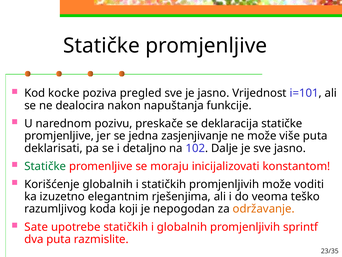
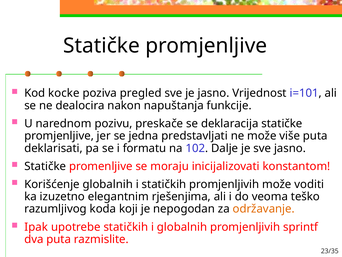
zasjenjivanje: zasjenjivanje -> predstavljati
detaljno: detaljno -> formatu
Statičke at (45, 166) colour: green -> black
Sate: Sate -> Ipak
